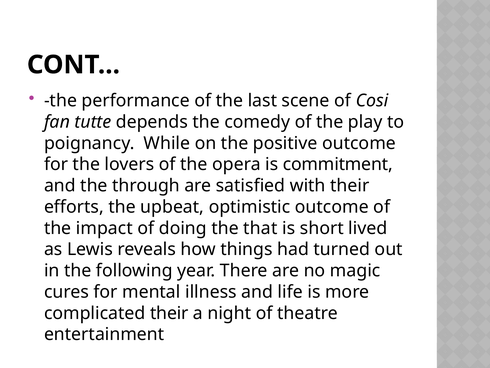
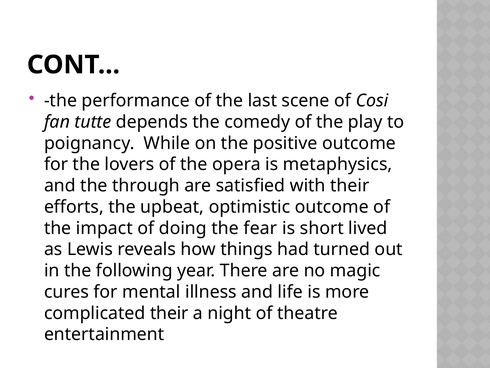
commitment: commitment -> metaphysics
that: that -> fear
